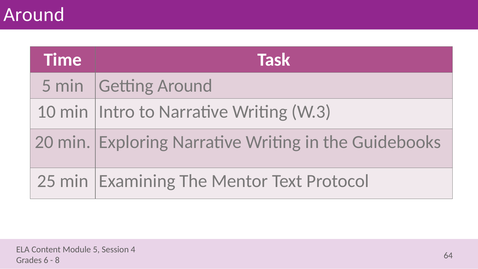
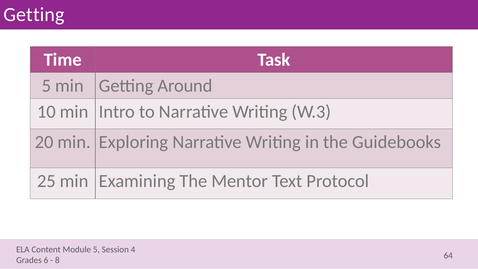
Around at (34, 15): Around -> Getting
